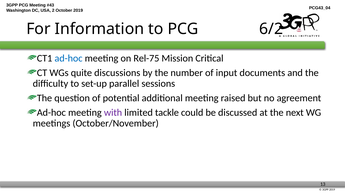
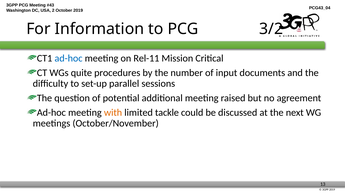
6/2: 6/2 -> 3/2
Rel-75: Rel-75 -> Rel-11
discussions: discussions -> procedures
with colour: purple -> orange
